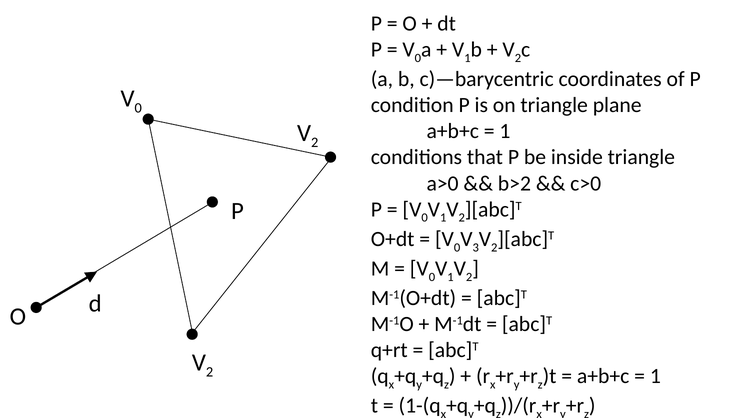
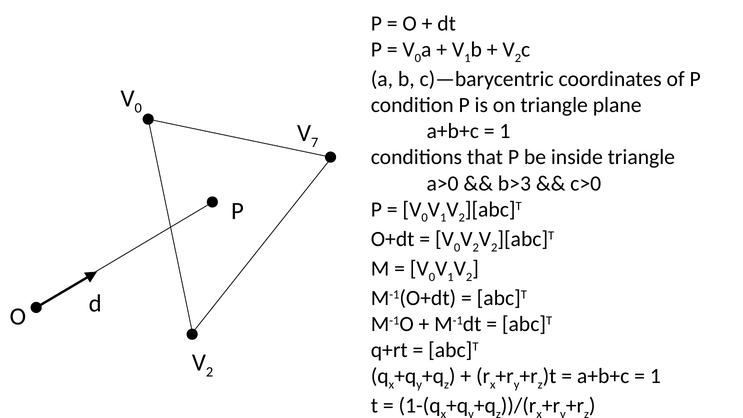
2 at (315, 142): 2 -> 7
b>2: b>2 -> b>3
3 at (476, 247): 3 -> 2
